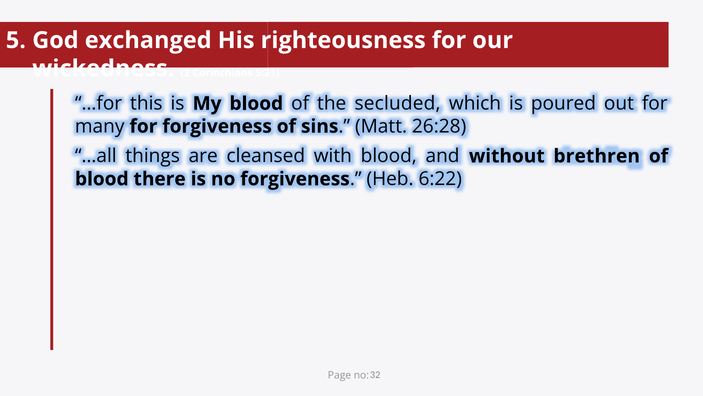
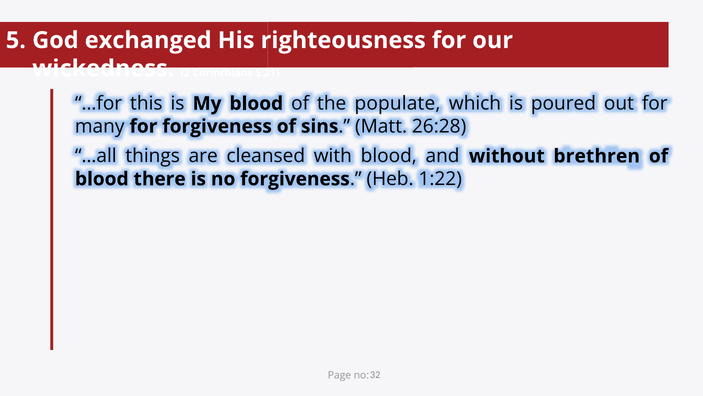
secluded: secluded -> populate
6:22: 6:22 -> 1:22
